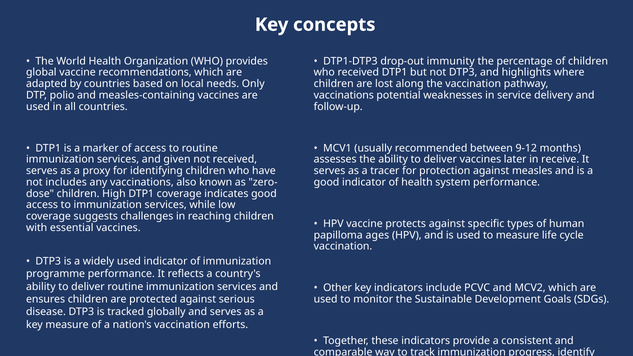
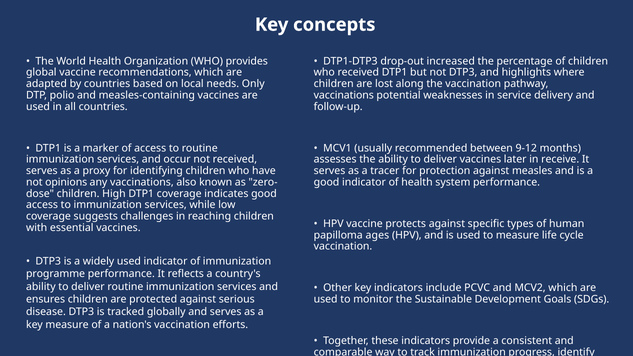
immunity: immunity -> increased
given: given -> occur
includes: includes -> opinions
